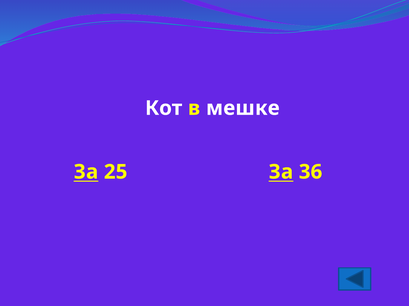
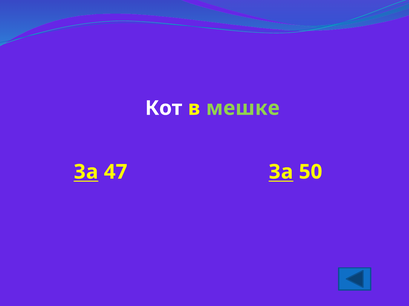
мешке colour: white -> light green
25: 25 -> 47
36: 36 -> 50
